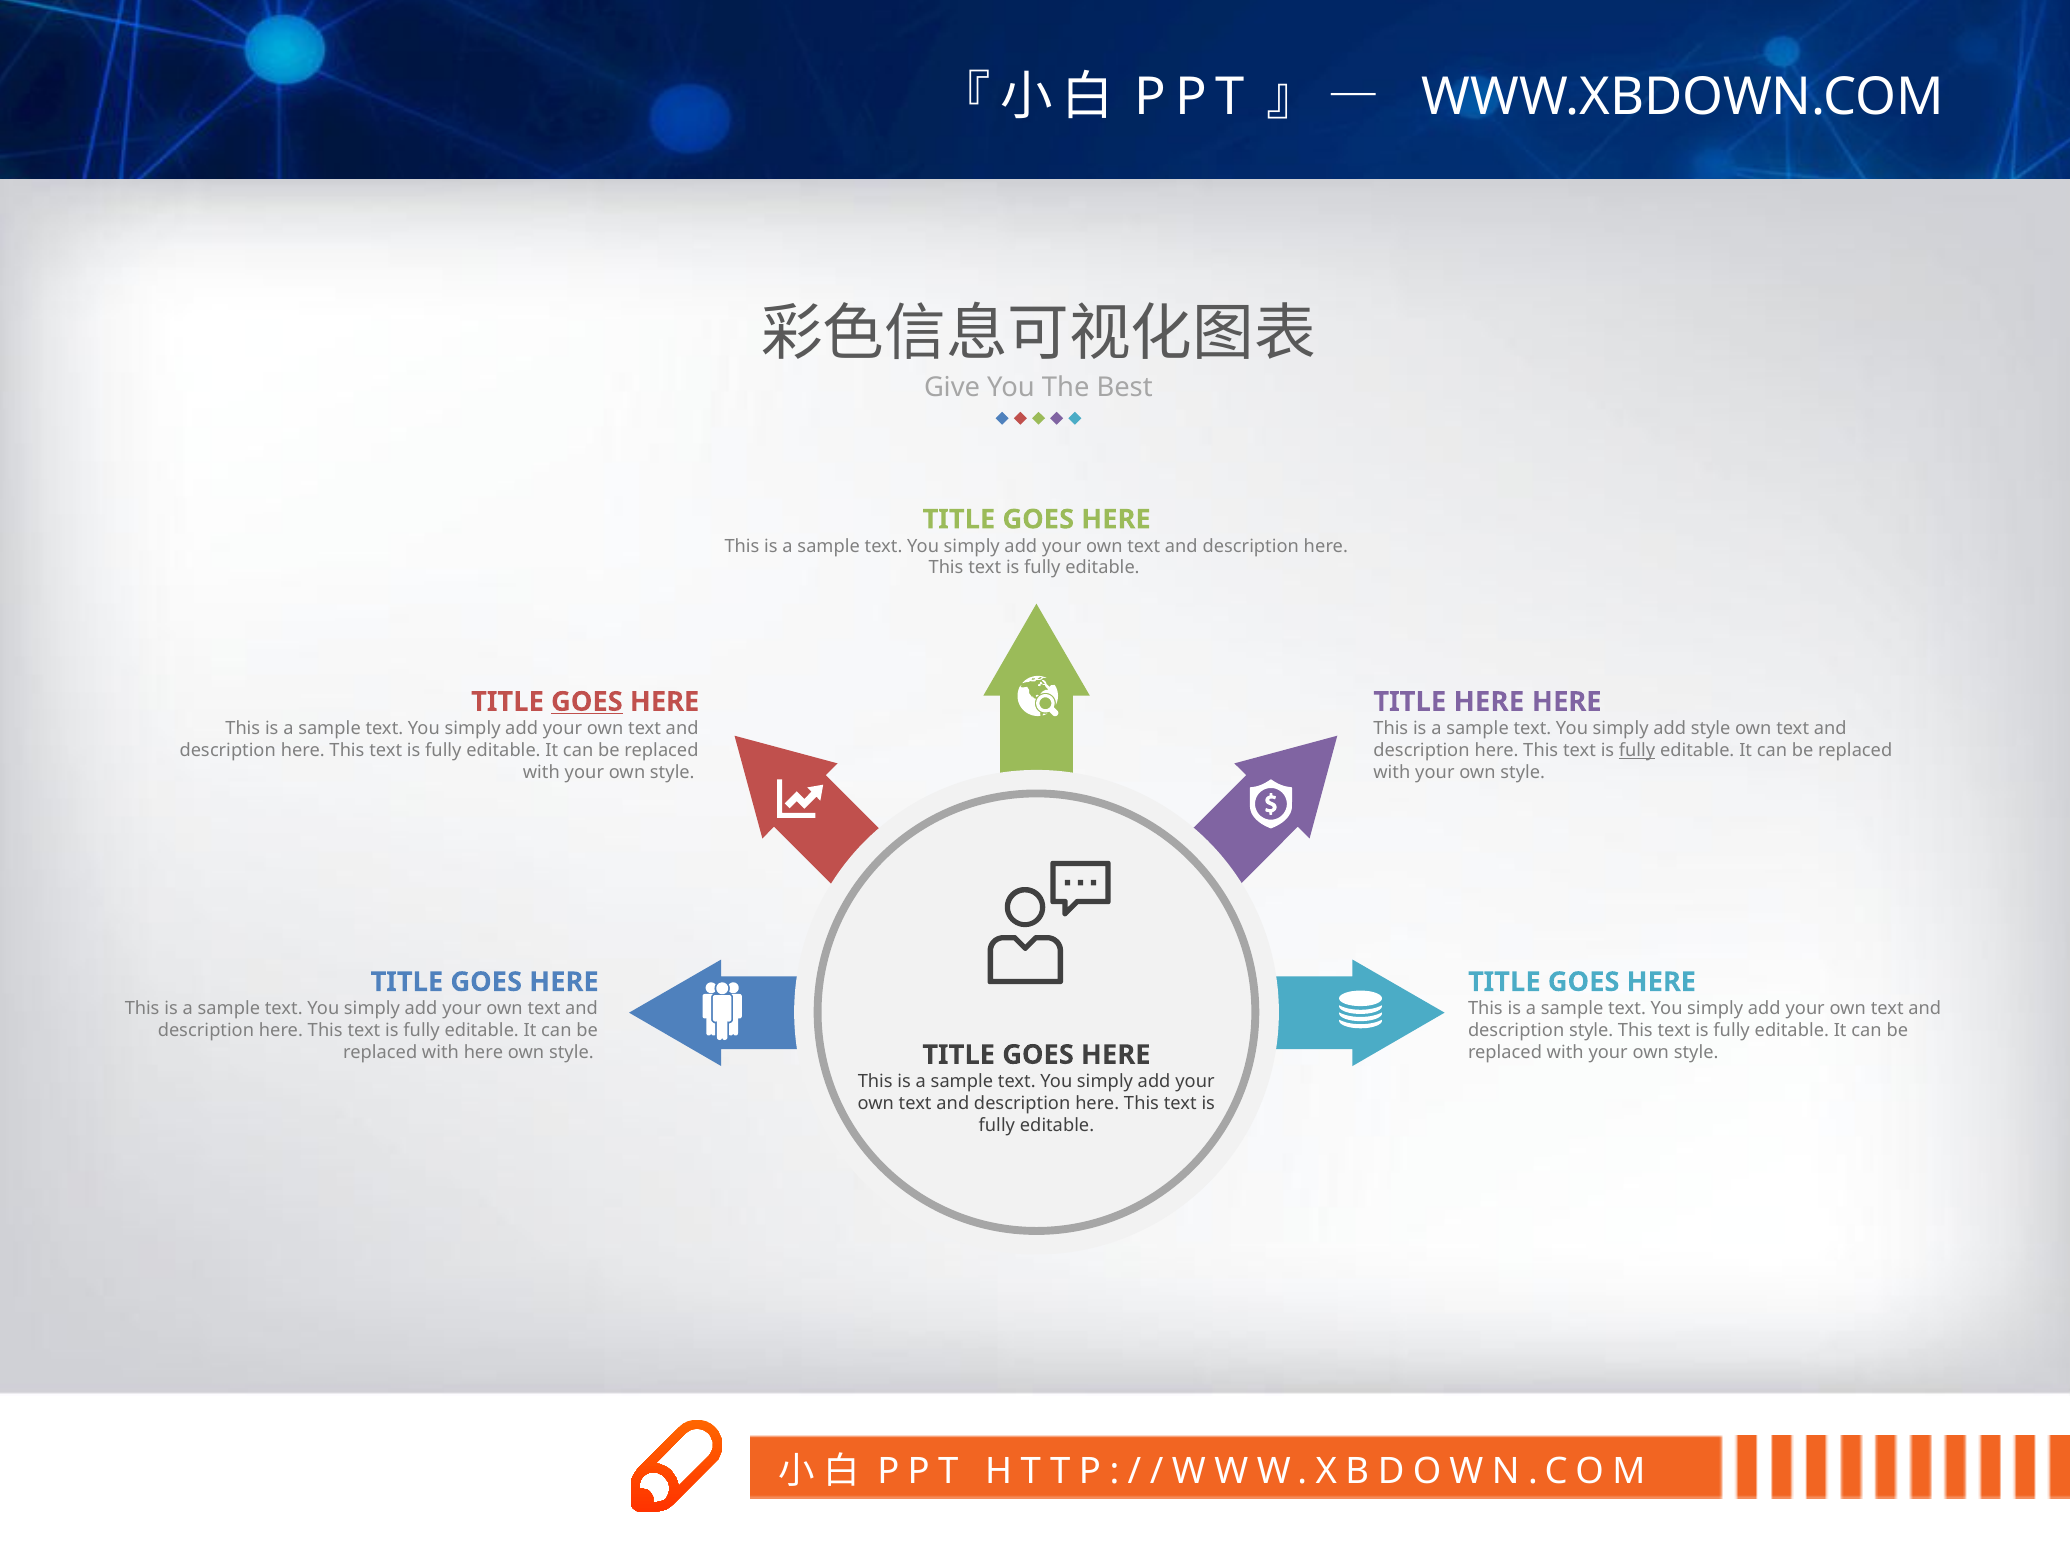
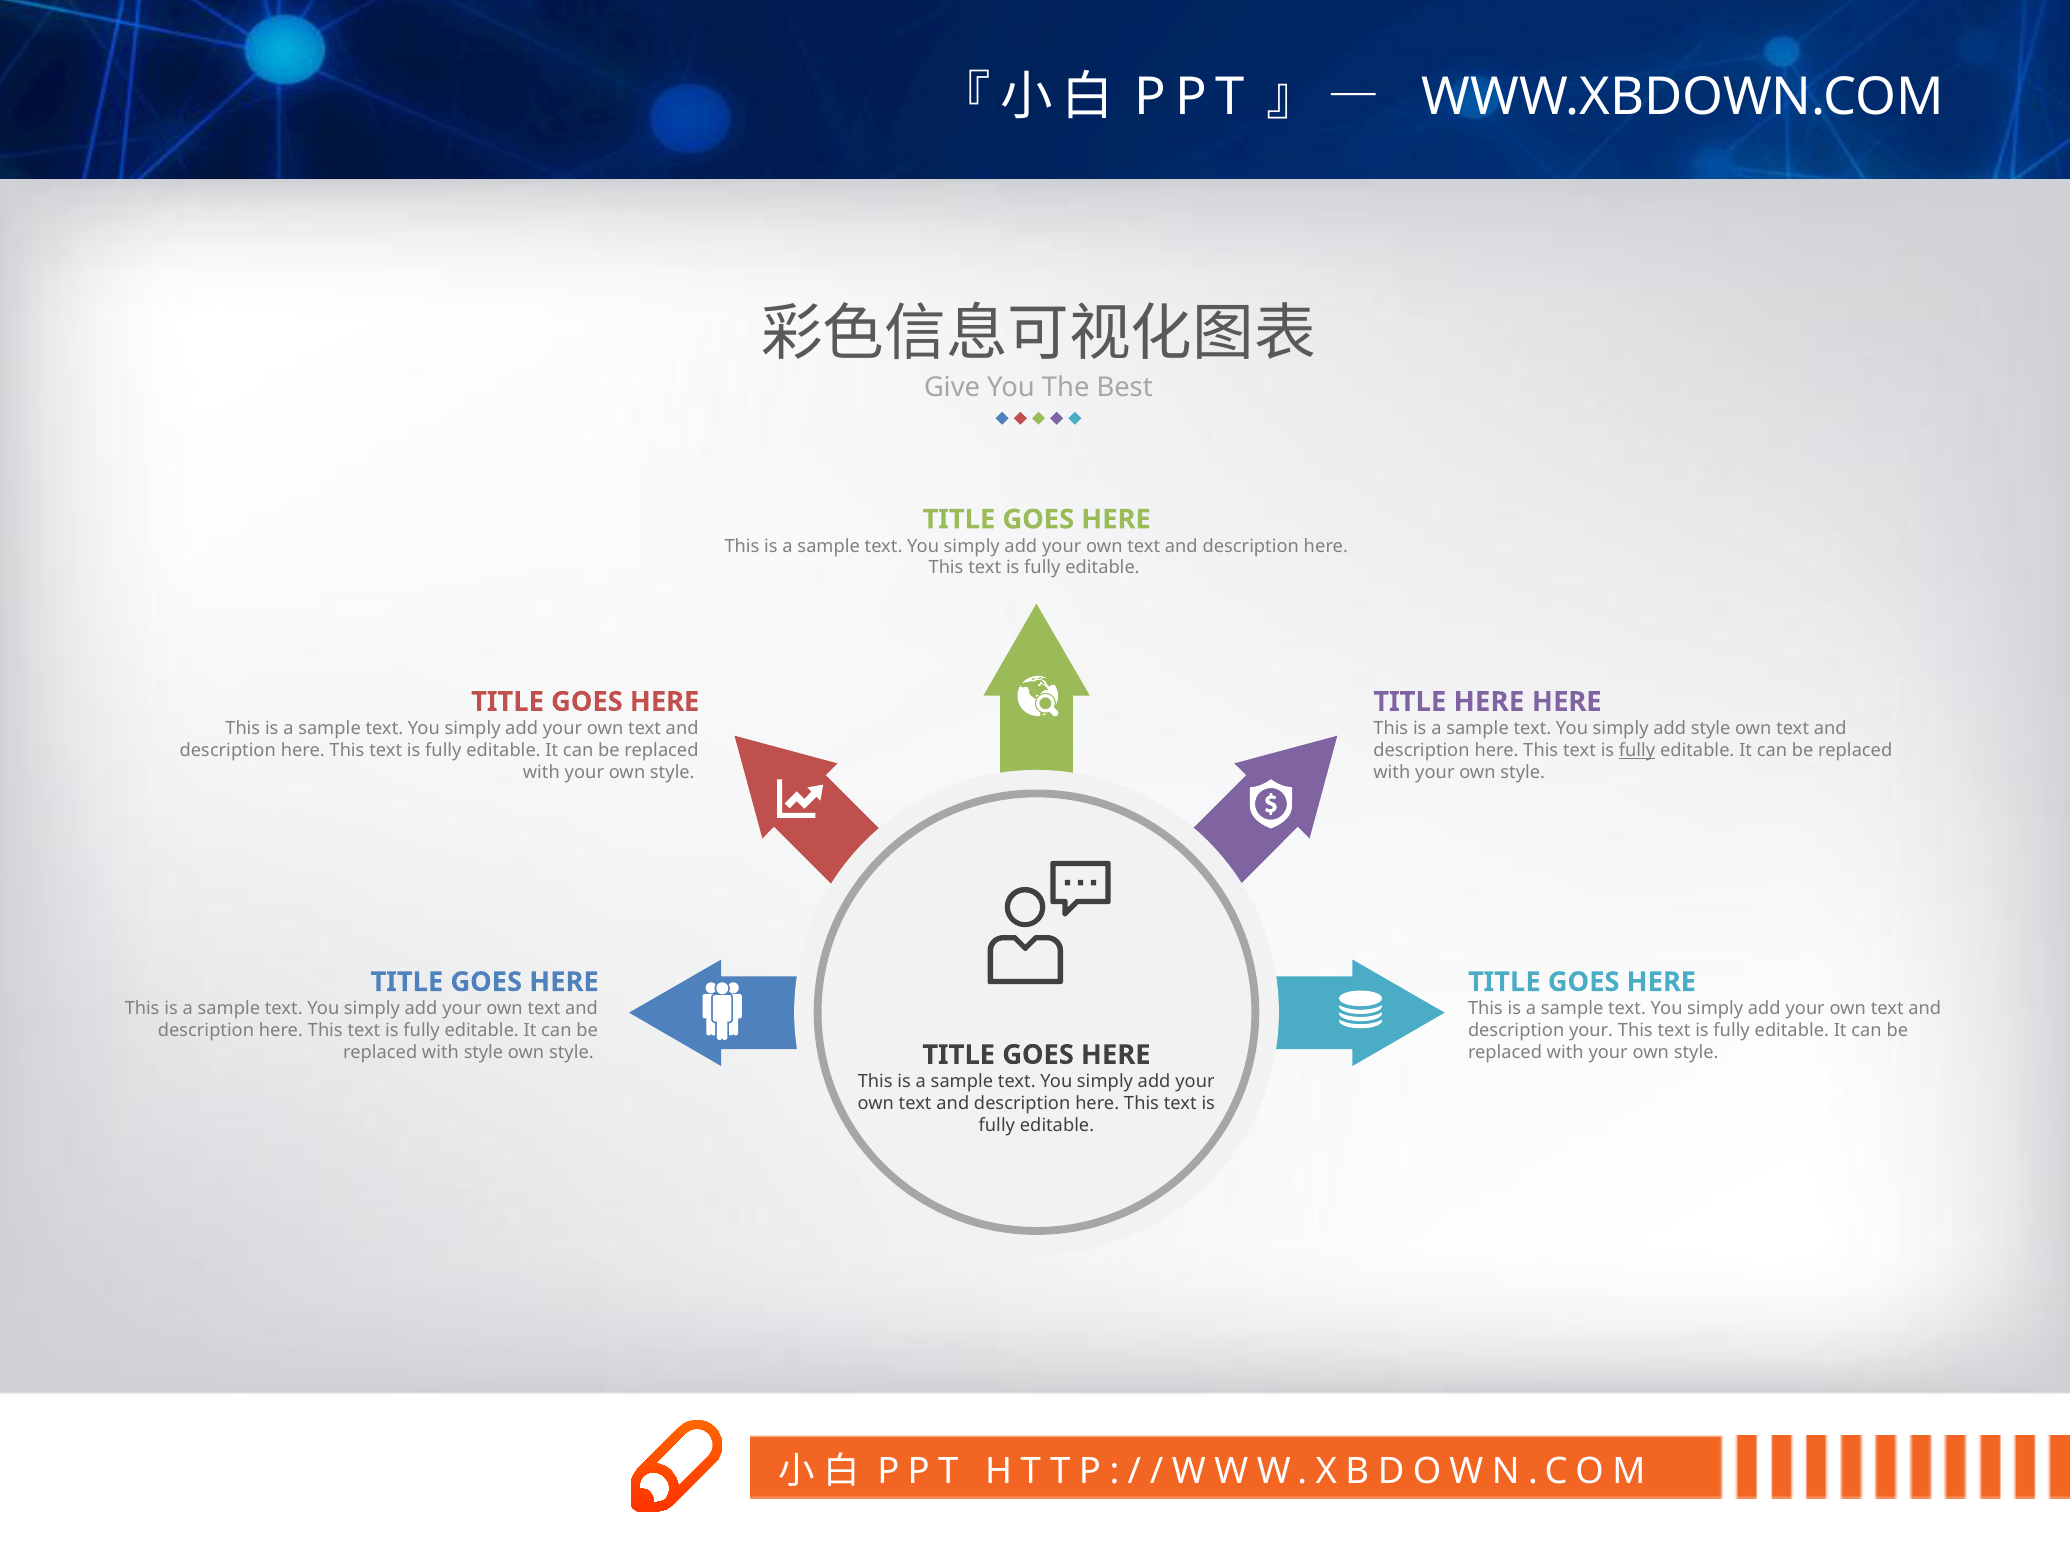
GOES at (587, 702) underline: present -> none
description style: style -> your
with here: here -> style
